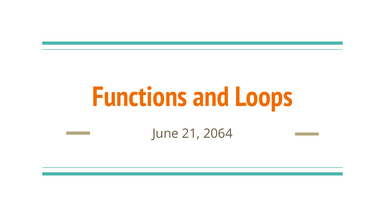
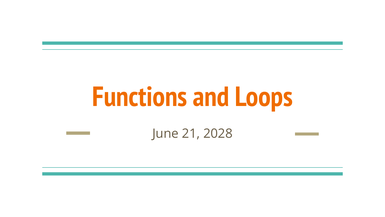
2064: 2064 -> 2028
